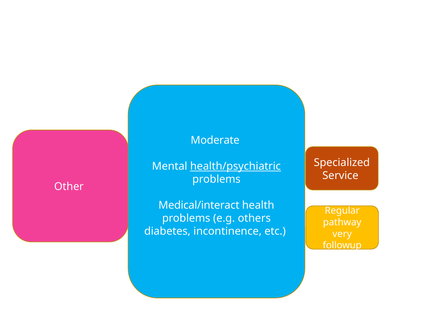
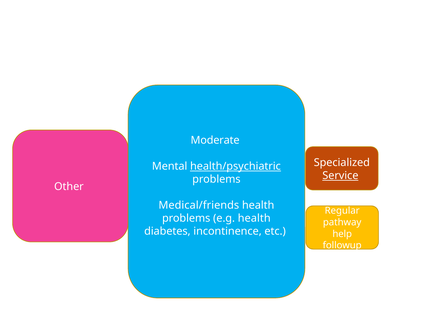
Service underline: none -> present
Medical/interact: Medical/interact -> Medical/friends
e.g others: others -> health
very: very -> help
